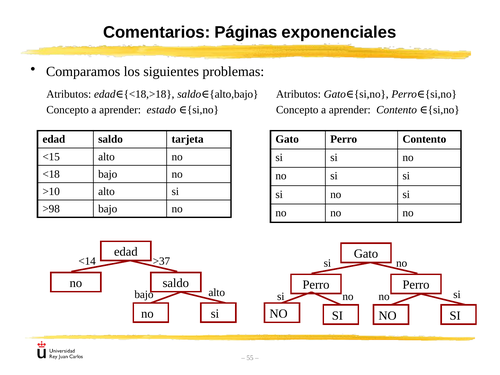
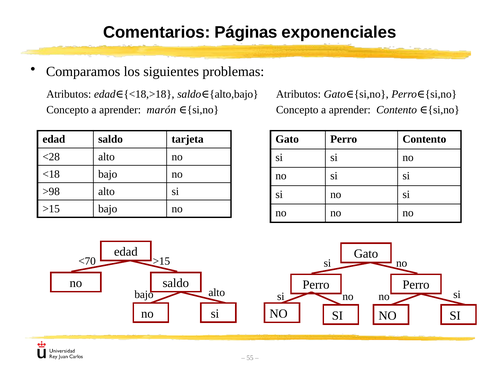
estado: estado -> marón
<15: <15 -> <28
>10: >10 -> >98
>98 at (51, 209): >98 -> >15
<14: <14 -> <70
>37 at (161, 261): >37 -> >15
